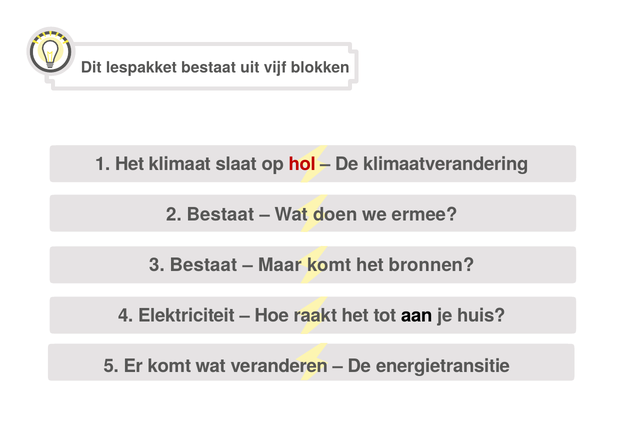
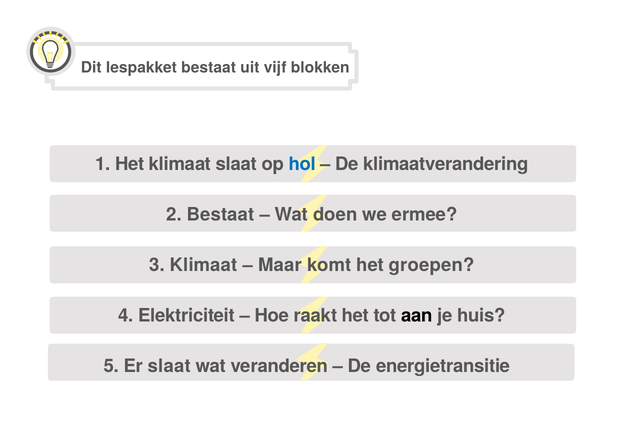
hol colour: red -> blue
3 Bestaat: Bestaat -> Klimaat
bronnen: bronnen -> groepen
Er komt: komt -> slaat
